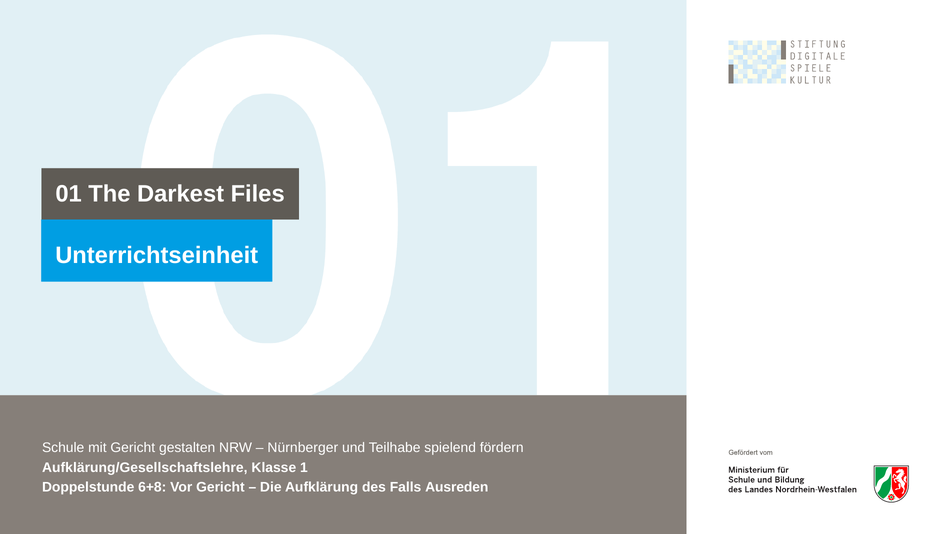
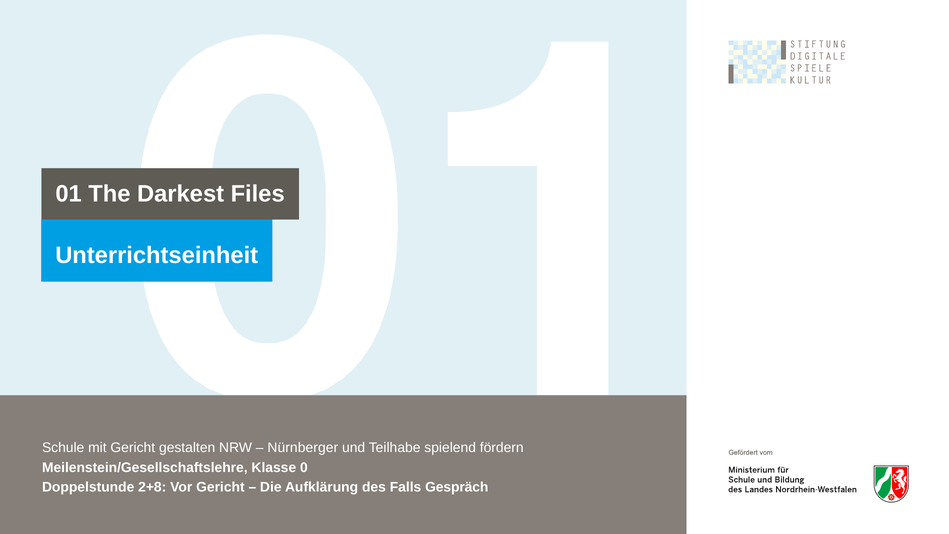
Aufklärung/Gesellschaftslehre: Aufklärung/Gesellschaftslehre -> Meilenstein/Gesellschaftslehre
1: 1 -> 0
6+8: 6+8 -> 2+8
Ausreden: Ausreden -> Gespräch
